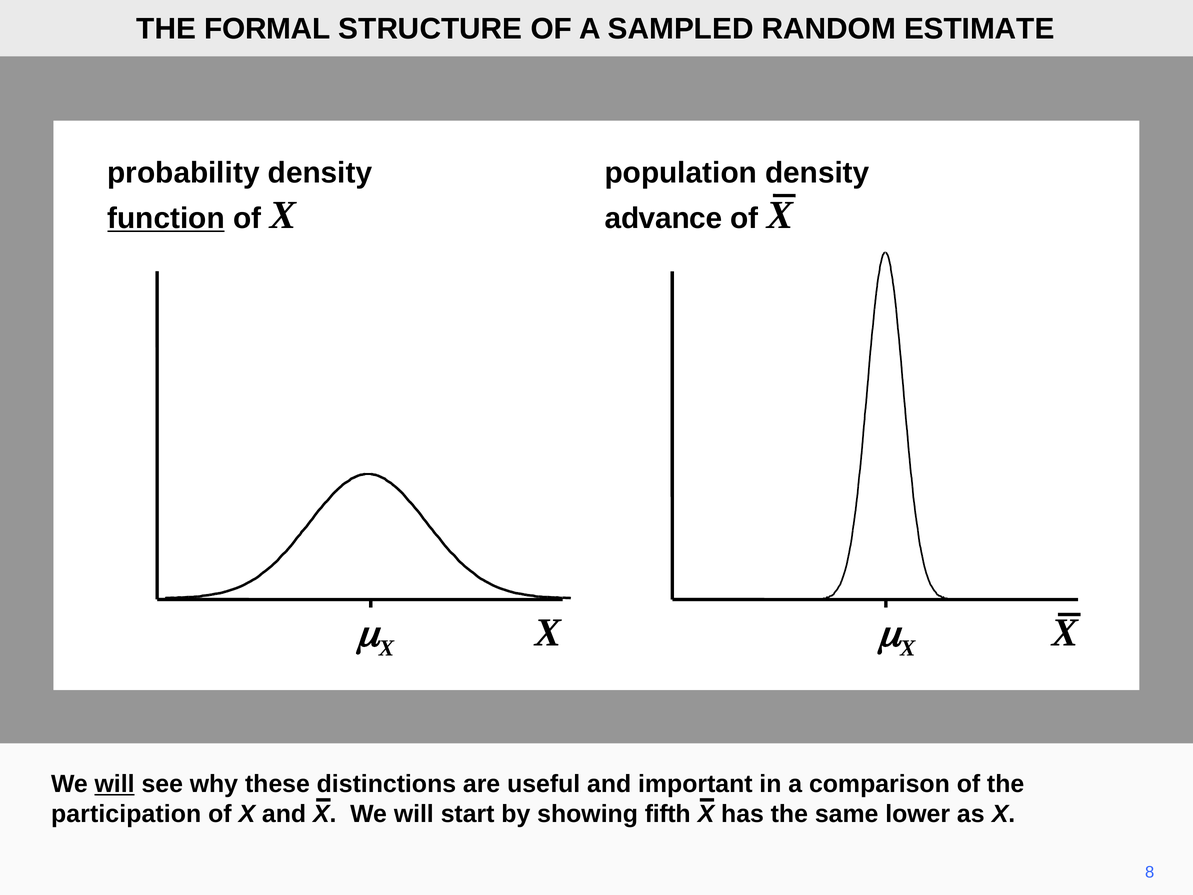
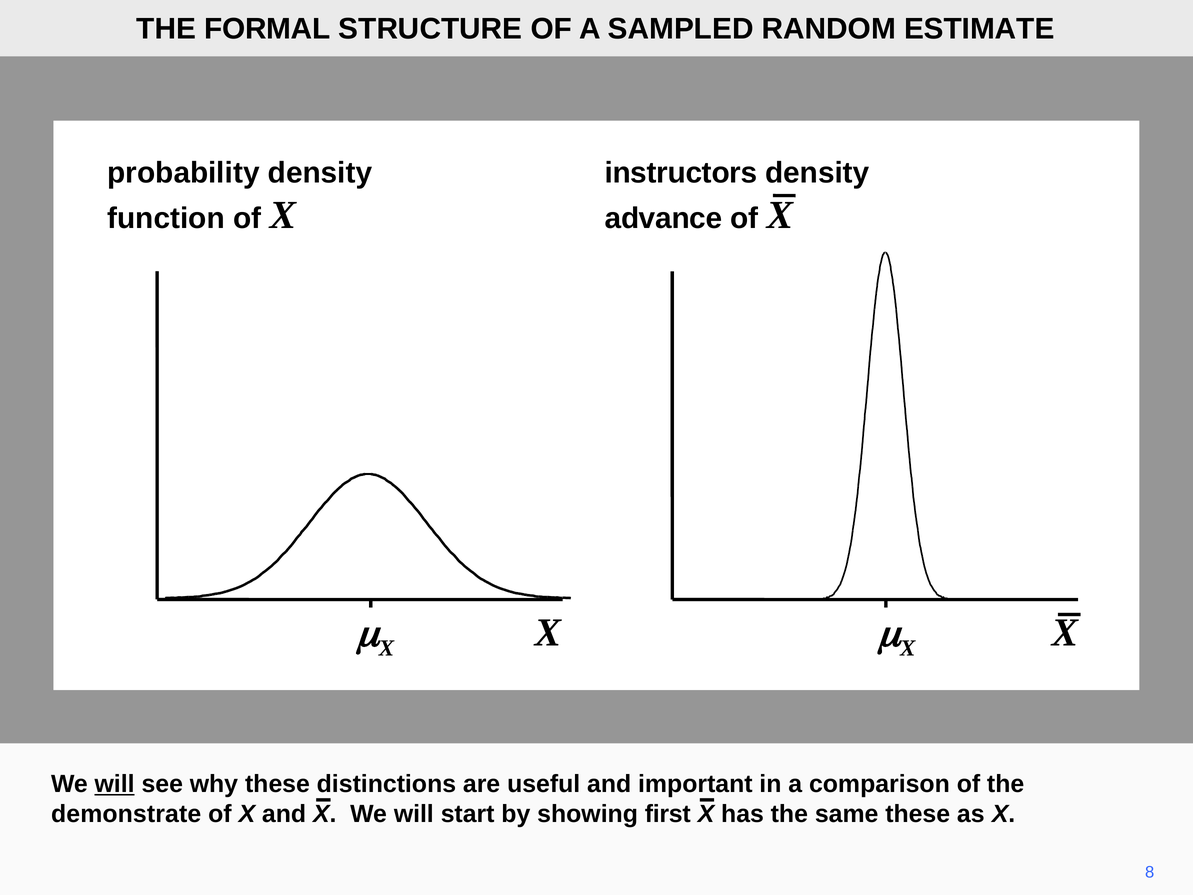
population: population -> instructors
function underline: present -> none
participation: participation -> demonstrate
fifth: fifth -> first
same lower: lower -> these
